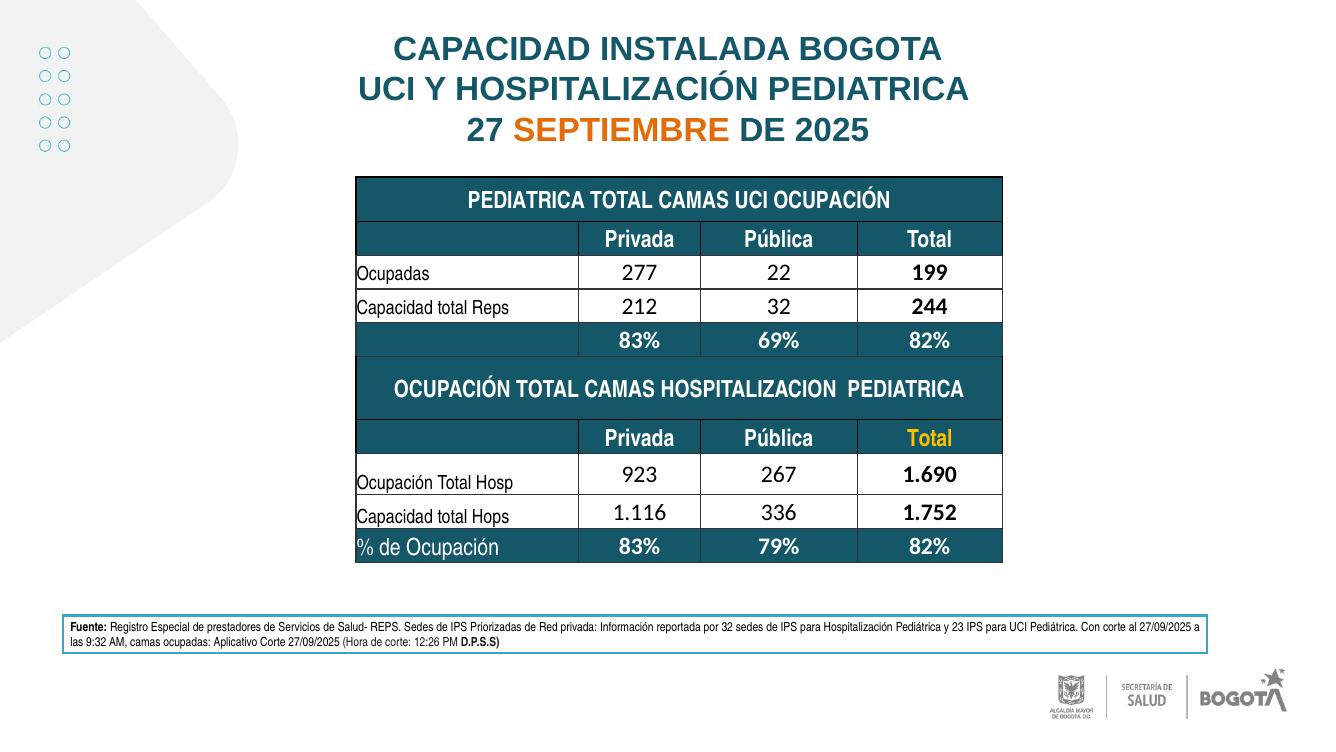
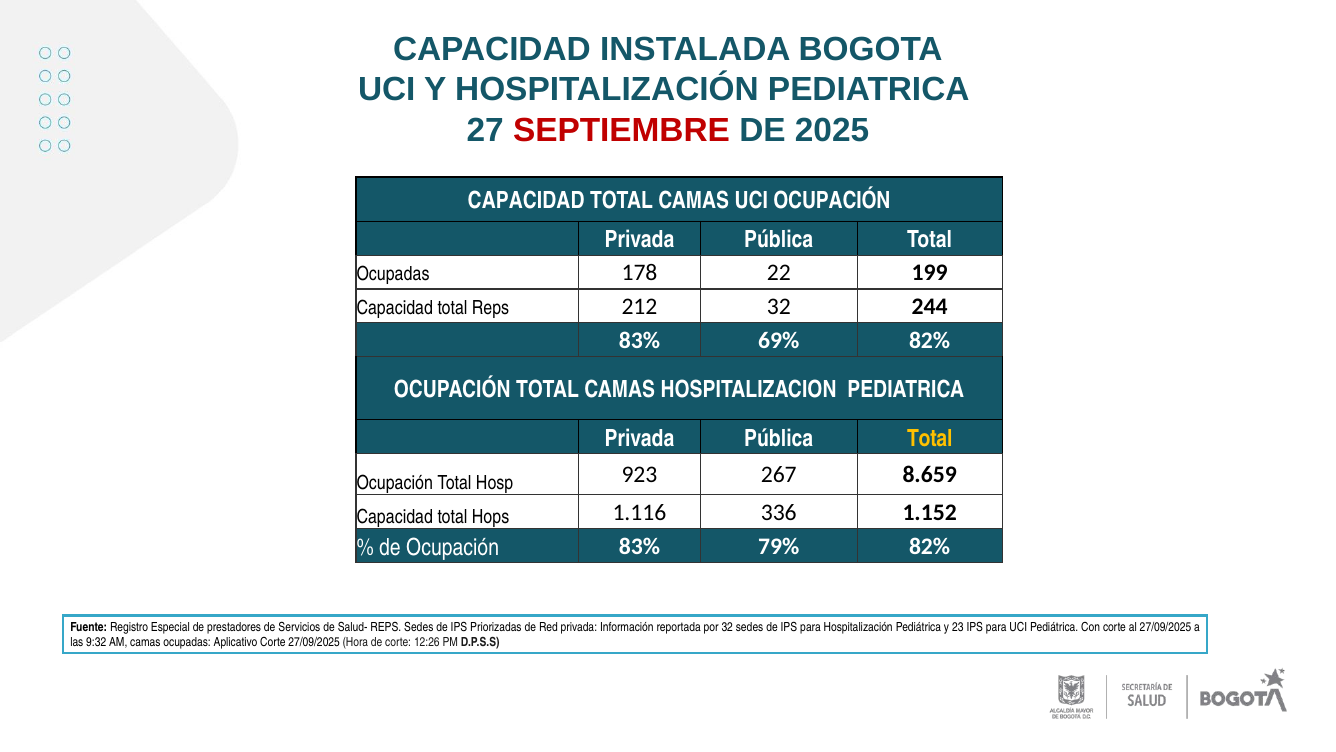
SEPTIEMBRE colour: orange -> red
PEDIATRICA at (526, 201): PEDIATRICA -> CAPACIDAD
277: 277 -> 178
1.690: 1.690 -> 8.659
1.752: 1.752 -> 1.152
